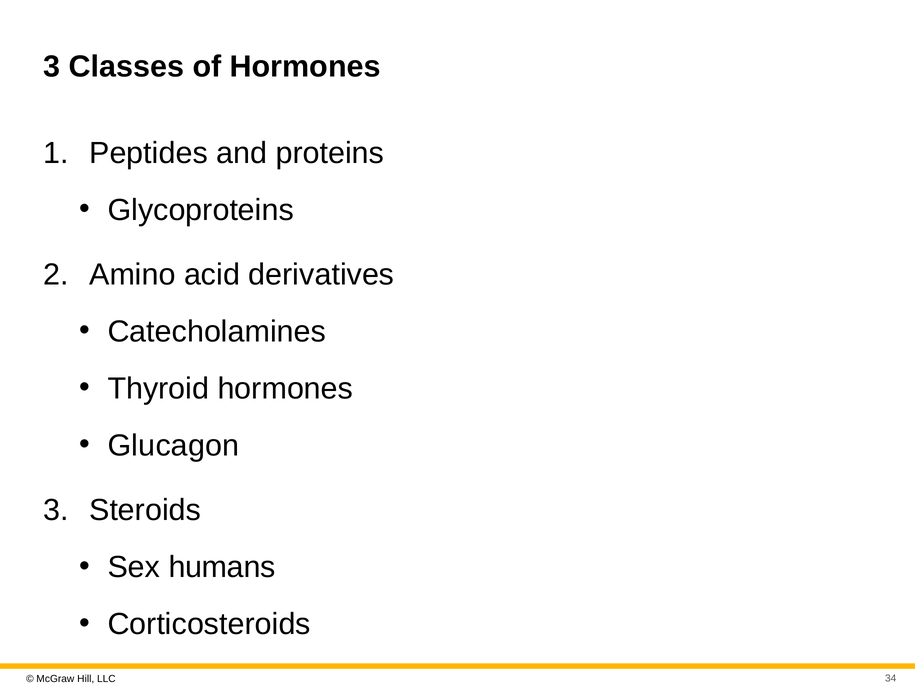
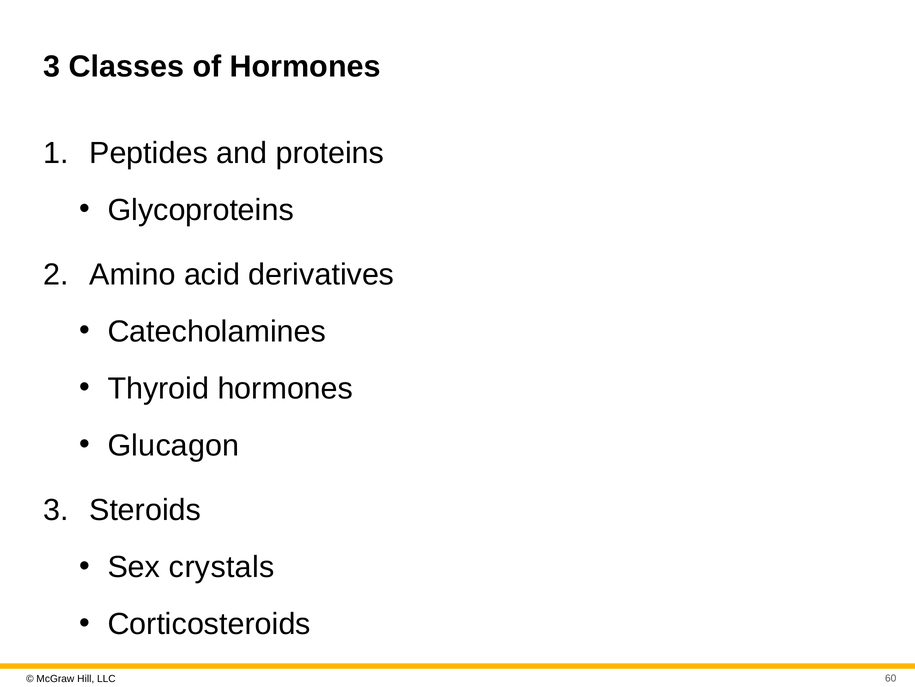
humans: humans -> crystals
34: 34 -> 60
